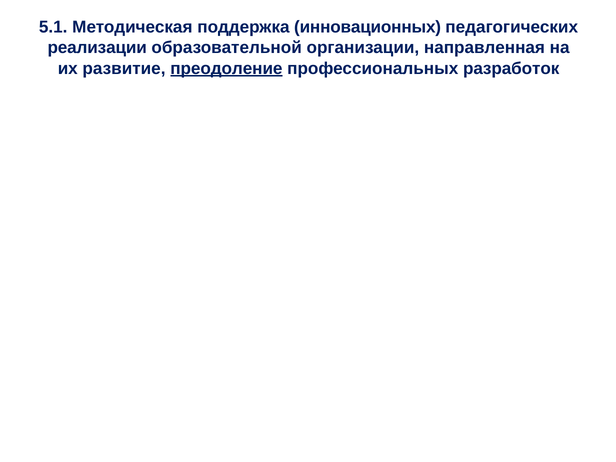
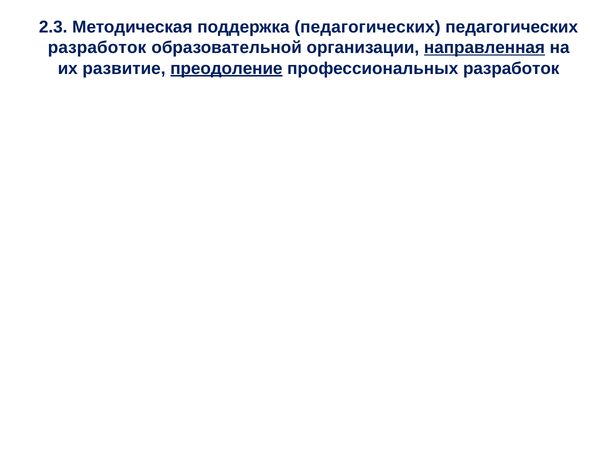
5.1: 5.1 -> 2.3
поддержка инновационных: инновационных -> педагогических
реализации at (97, 48): реализации -> разработок
направленная underline: none -> present
